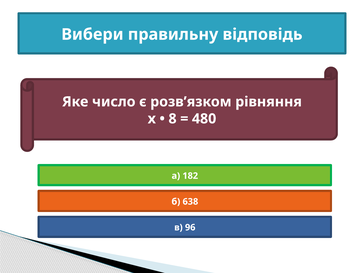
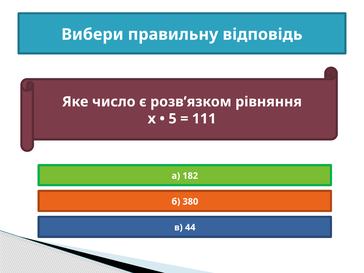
8: 8 -> 5
480: 480 -> 111
638: 638 -> 380
96: 96 -> 44
